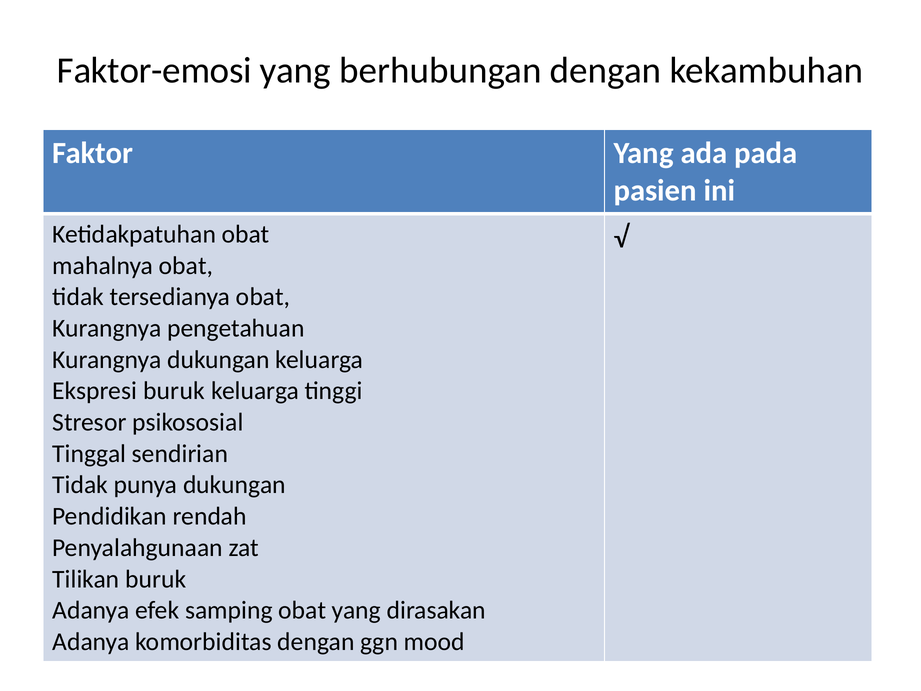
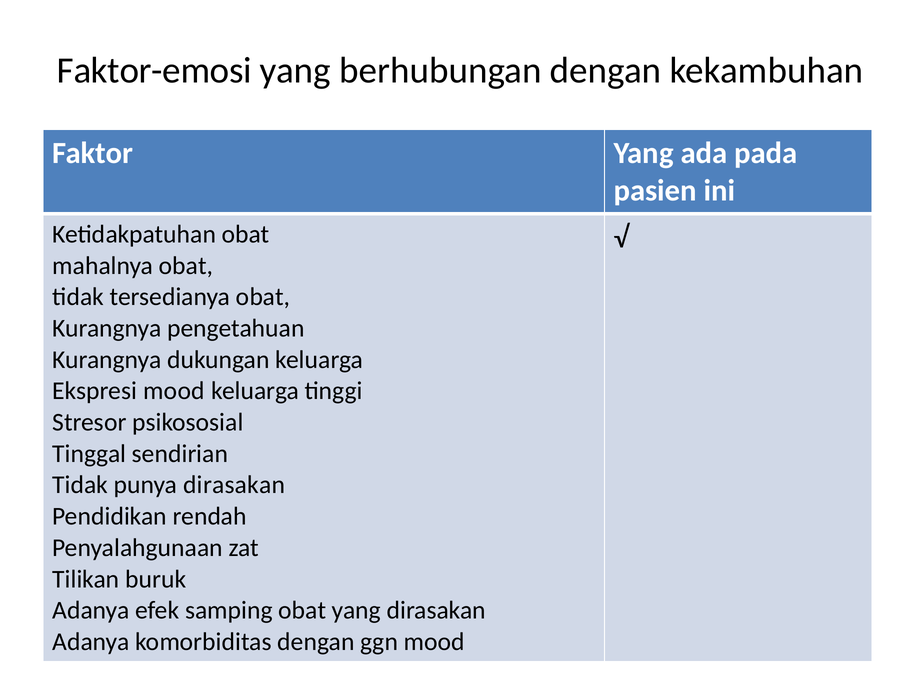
Ekspresi buruk: buruk -> mood
punya dukungan: dukungan -> dirasakan
